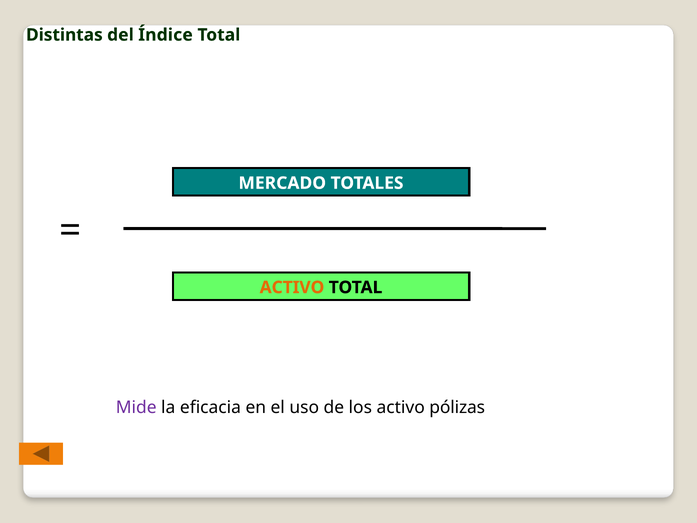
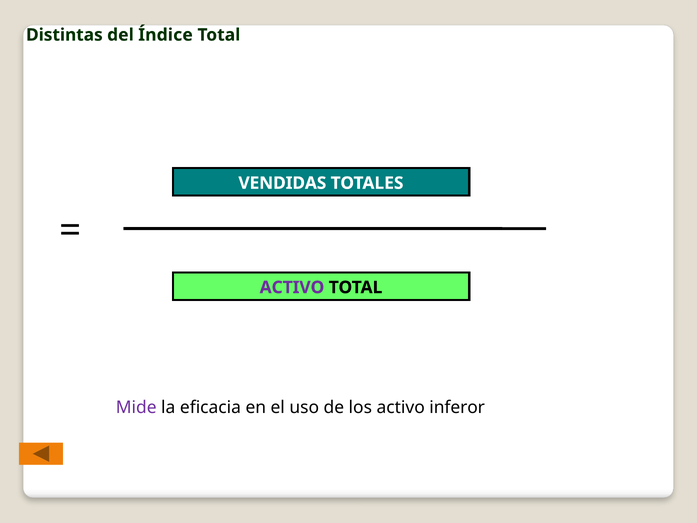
MERCADO: MERCADO -> VENDIDAS
ACTIVO at (292, 287) colour: orange -> purple
pólizas: pólizas -> inferor
